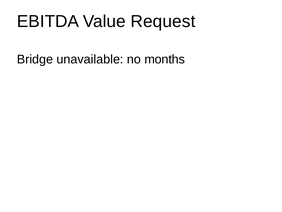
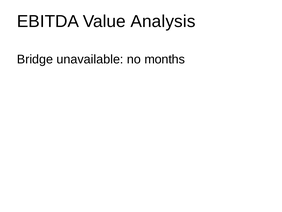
Request: Request -> Analysis
